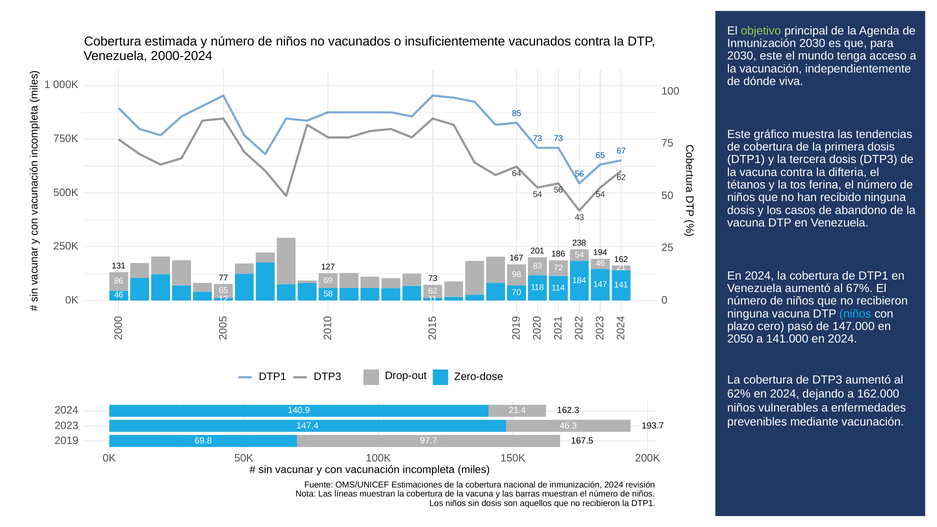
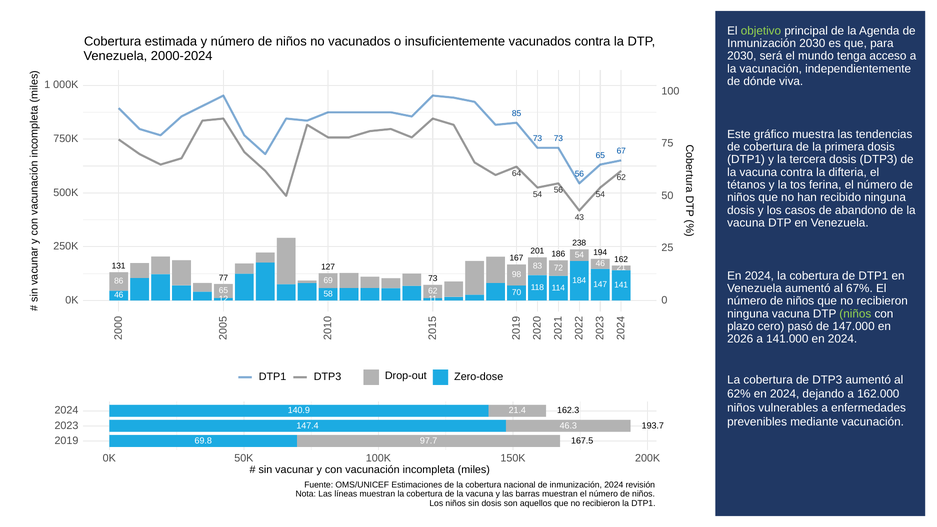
2030 este: este -> será
niños at (855, 314) colour: light blue -> light green
2050: 2050 -> 2026
